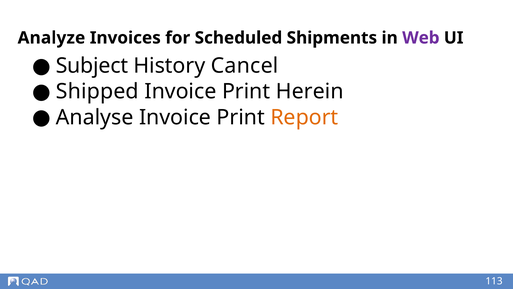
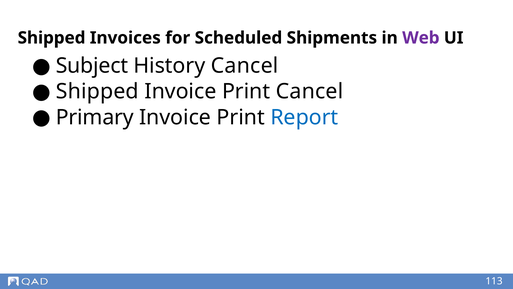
Analyze at (51, 38): Analyze -> Shipped
Print Herein: Herein -> Cancel
Analyse: Analyse -> Primary
Report colour: orange -> blue
